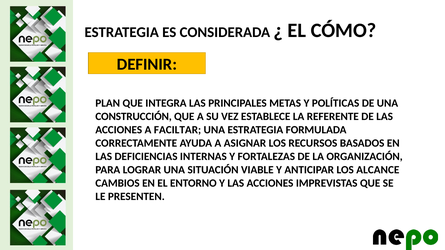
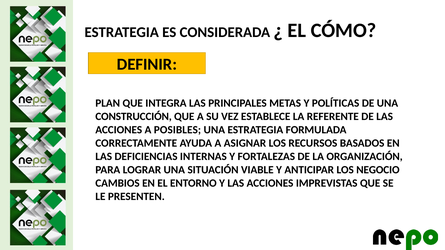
FACILTAR: FACILTAR -> POSIBLES
ALCANCE: ALCANCE -> NEGOCIO
